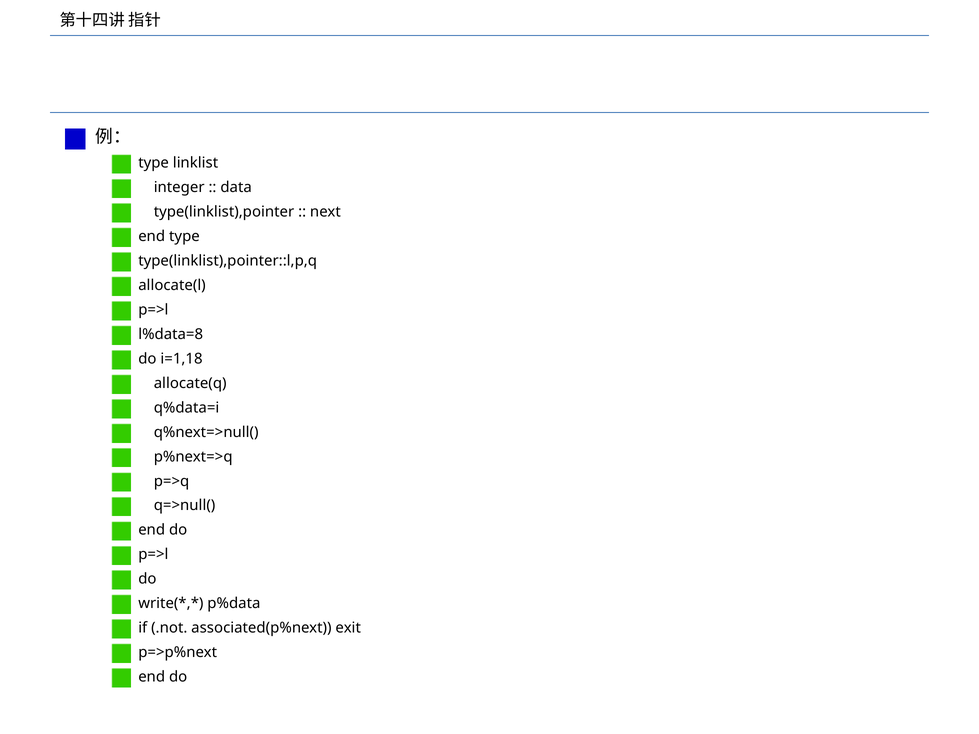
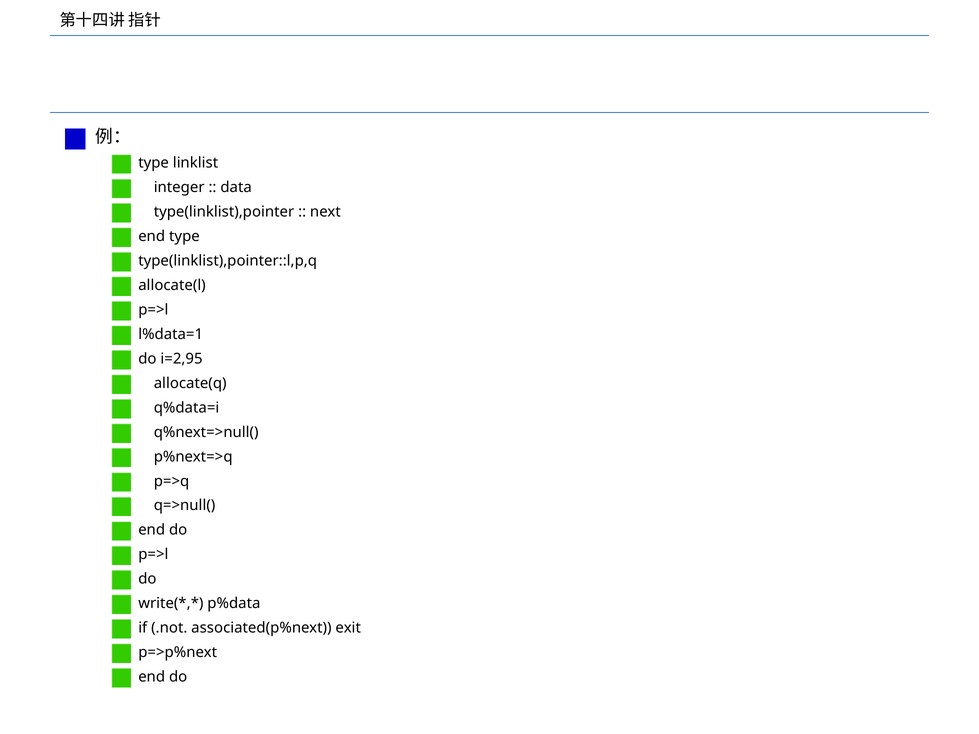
l%data=8: l%data=8 -> l%data=1
i=1,18: i=1,18 -> i=2,95
